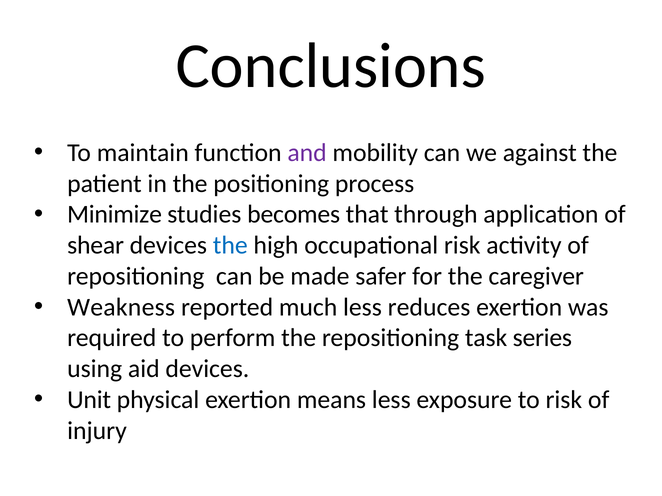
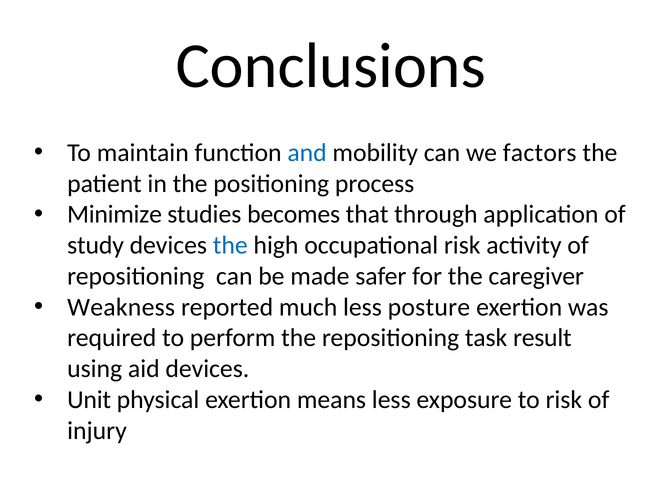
and colour: purple -> blue
against: against -> factors
shear: shear -> study
reduces: reduces -> posture
series: series -> result
